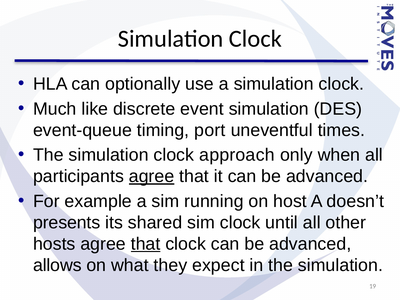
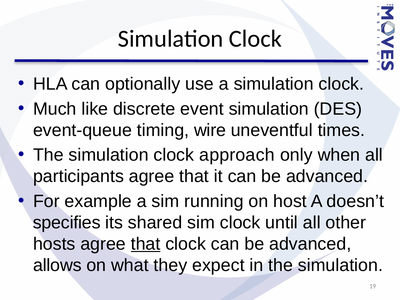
port: port -> wire
agree at (152, 176) underline: present -> none
presents: presents -> specifies
